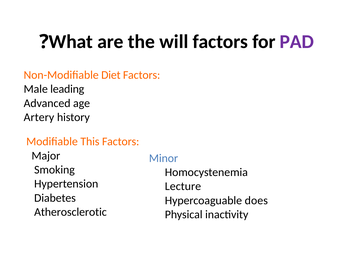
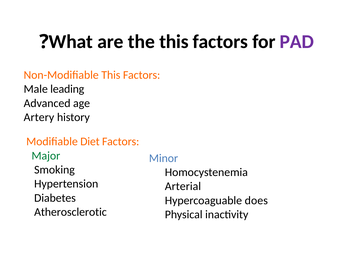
the will: will -> this
Non-Modifiable Diet: Diet -> This
This: This -> Diet
Major colour: black -> green
Lecture: Lecture -> Arterial
